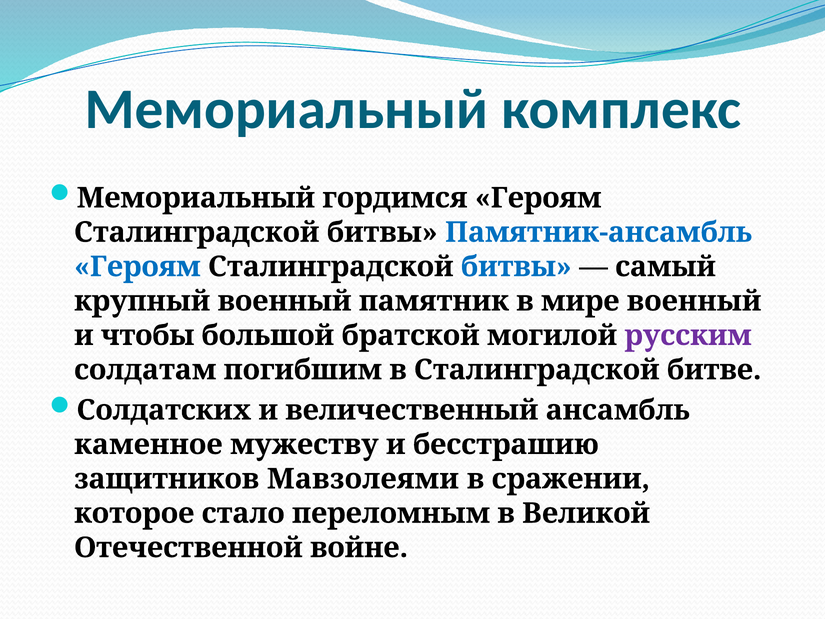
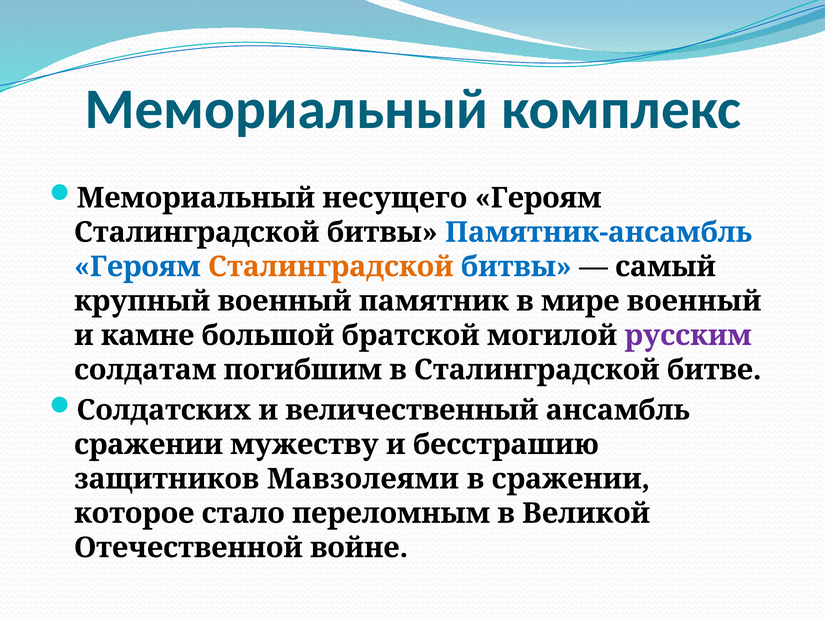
гордимся: гордимся -> несущего
Сталинградской at (331, 267) colour: black -> orange
чтобы: чтобы -> камне
каменное at (148, 444): каменное -> сражении
